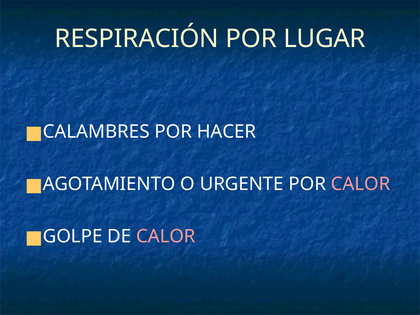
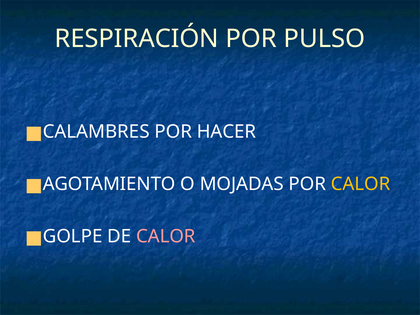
LUGAR: LUGAR -> PULSO
URGENTE: URGENTE -> MOJADAS
CALOR at (361, 184) colour: pink -> yellow
